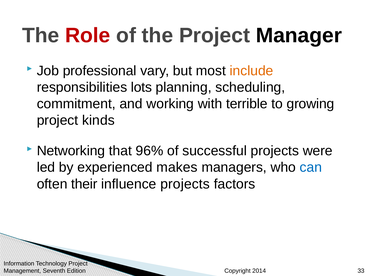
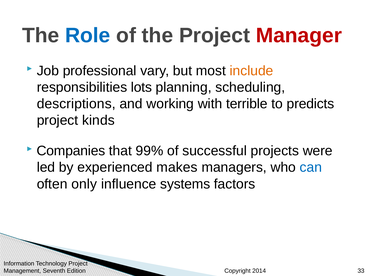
Role colour: red -> blue
Manager colour: black -> red
commitment: commitment -> descriptions
growing: growing -> predicts
Networking: Networking -> Companies
96%: 96% -> 99%
their: their -> only
influence projects: projects -> systems
